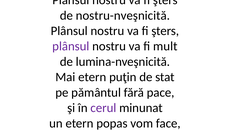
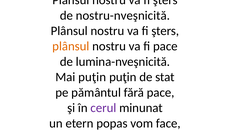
plânsul at (71, 46) colour: purple -> orange
fi mult: mult -> pace
Mai etern: etern -> puţin
